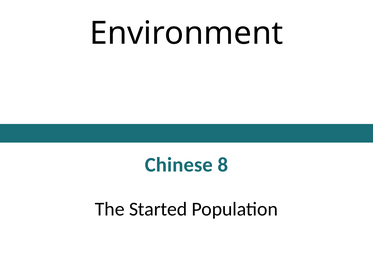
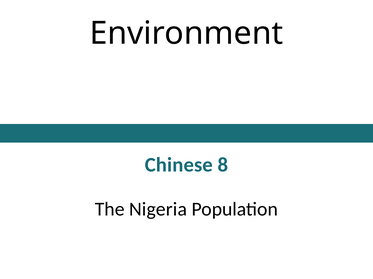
Started: Started -> Nigeria
